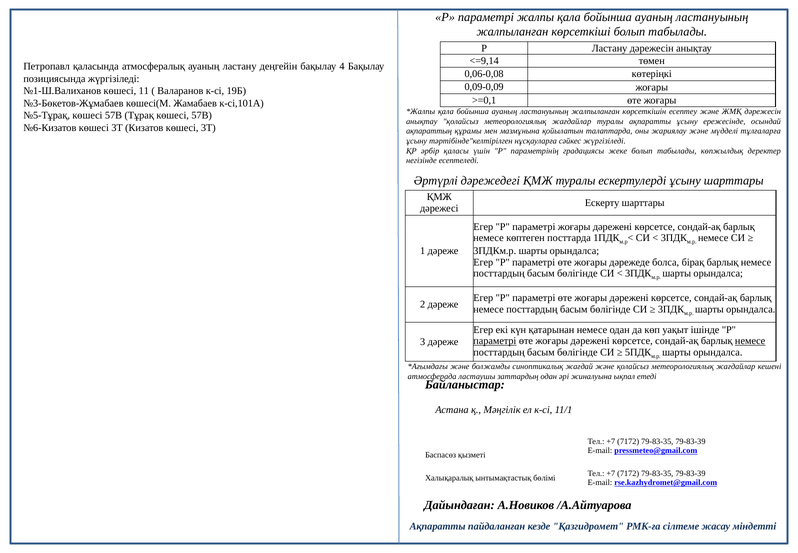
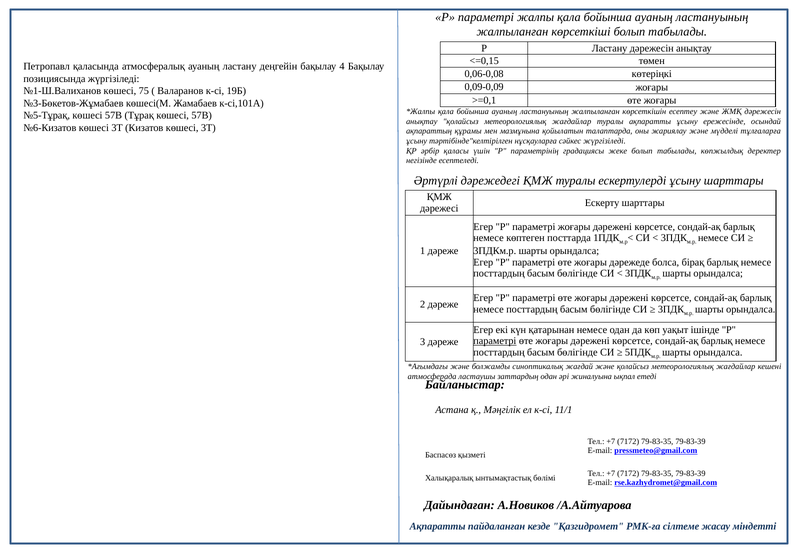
<=9,14: <=9,14 -> <=0,15
11: 11 -> 75
немесе at (750, 341) underline: present -> none
